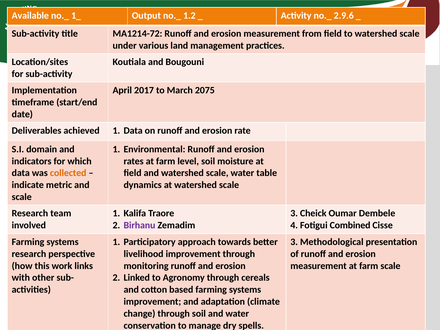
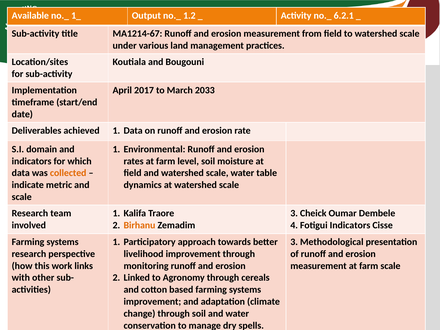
2.9.6: 2.9.6 -> 6.2.1
MA1214-72: MA1214-72 -> MA1214-67
2075: 2075 -> 2033
Birhanu colour: purple -> orange
Fotigui Combined: Combined -> Indicators
